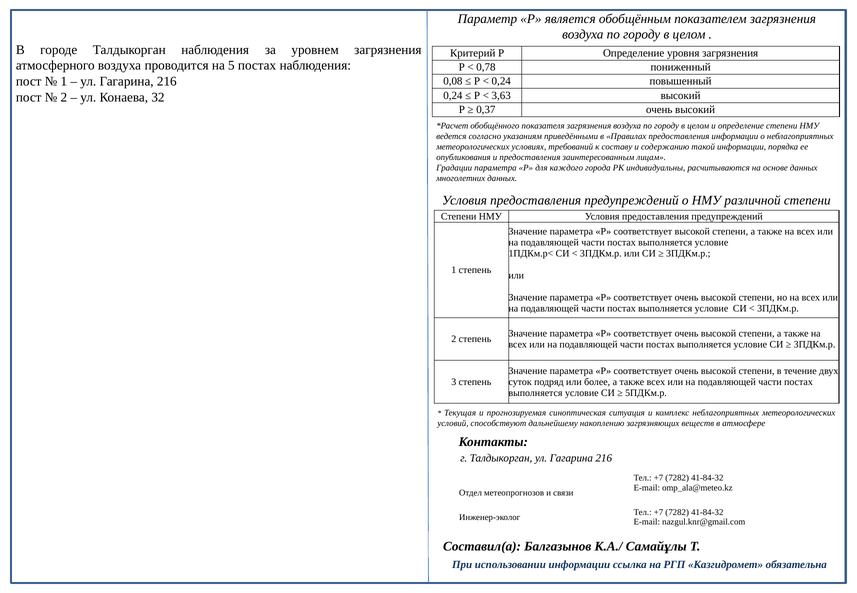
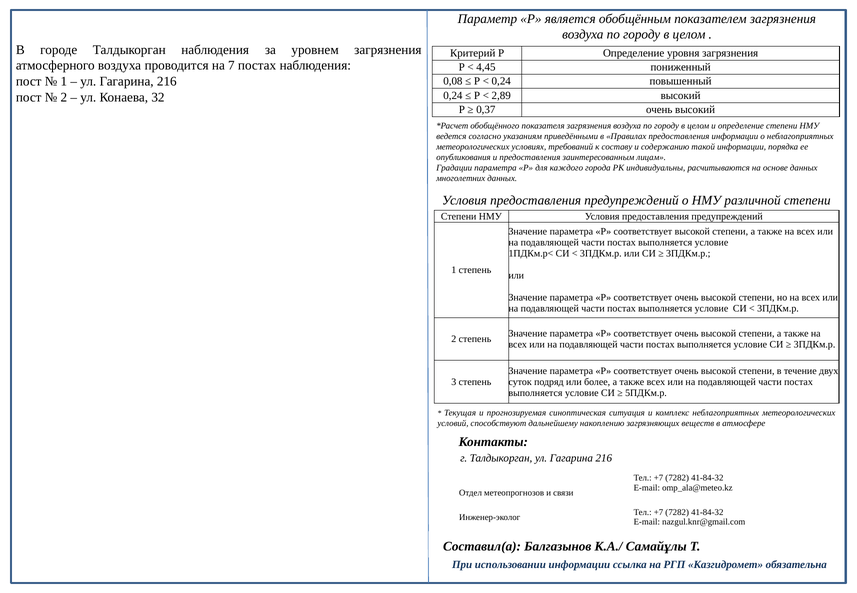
5: 5 -> 7
0,78: 0,78 -> 4,45
3,63: 3,63 -> 2,89
